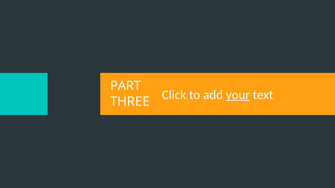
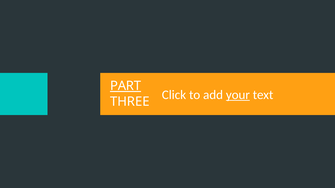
PART underline: none -> present
